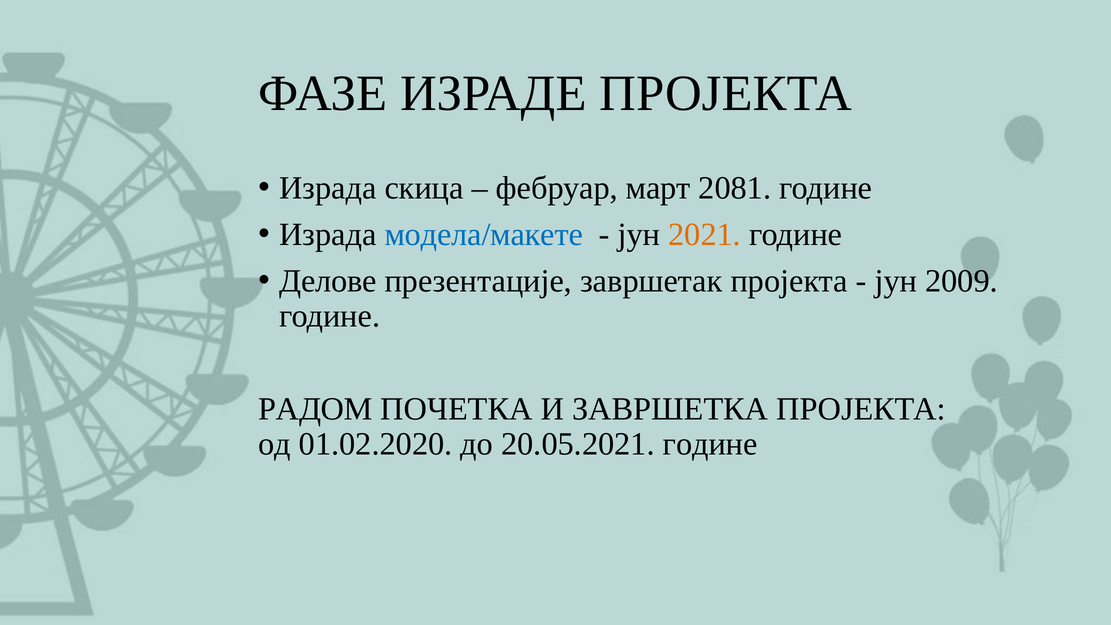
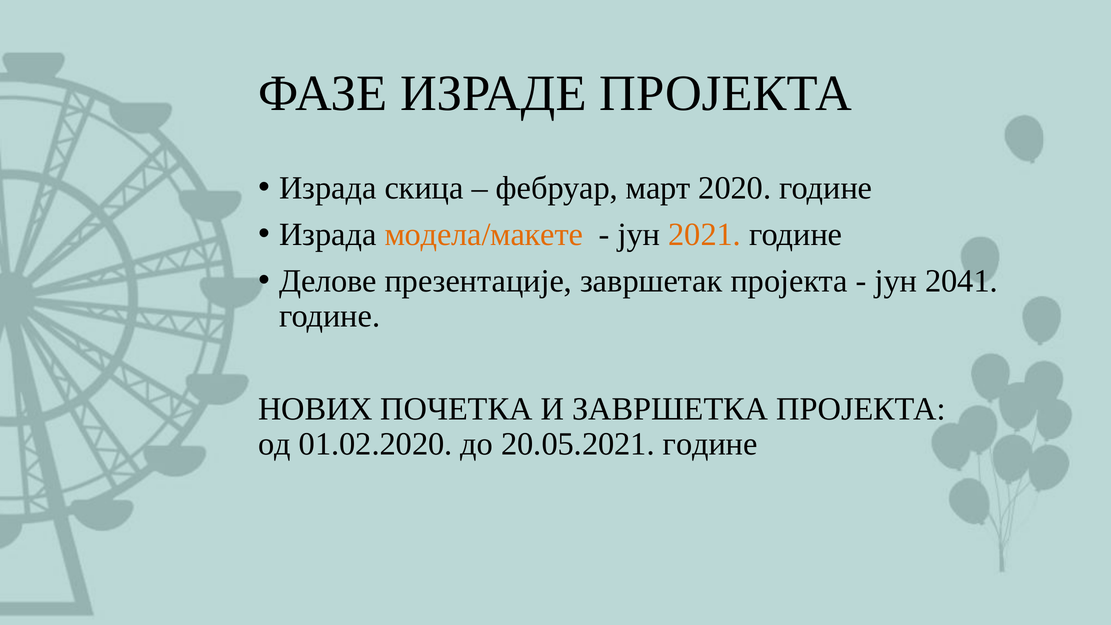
2081: 2081 -> 2020
модела/макете colour: blue -> orange
2009: 2009 -> 2041
РАДОМ: РАДОМ -> НОВИХ
